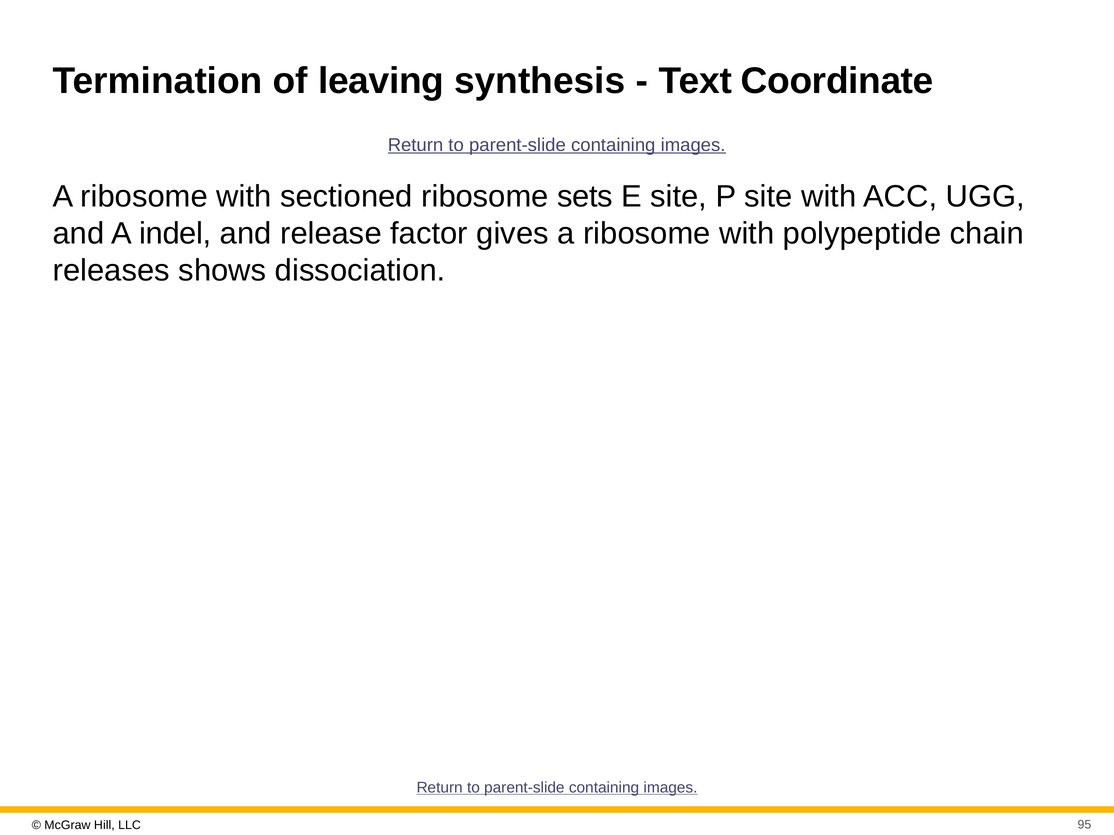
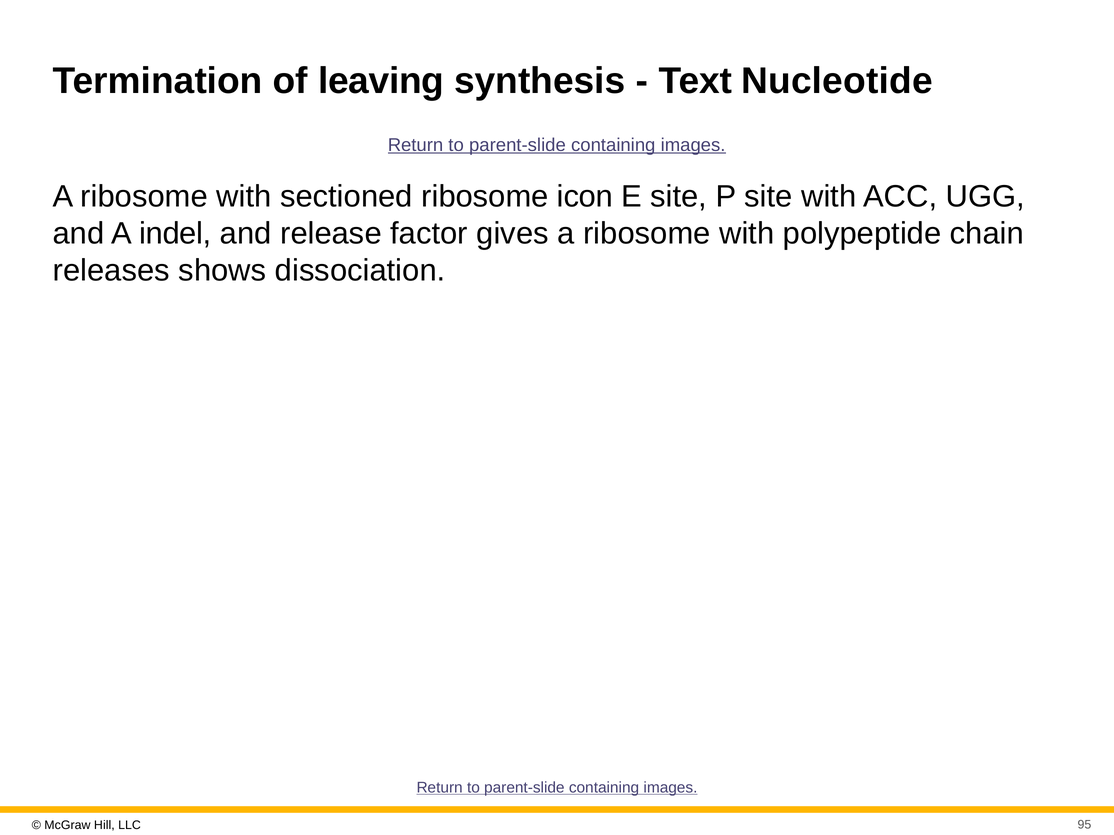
Coordinate: Coordinate -> Nucleotide
sets: sets -> icon
